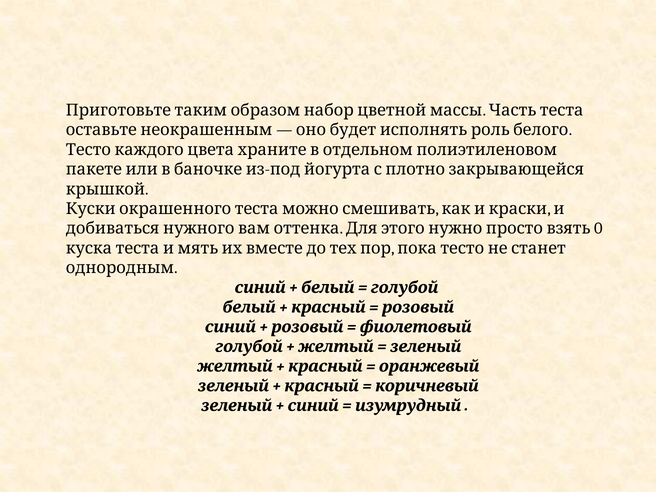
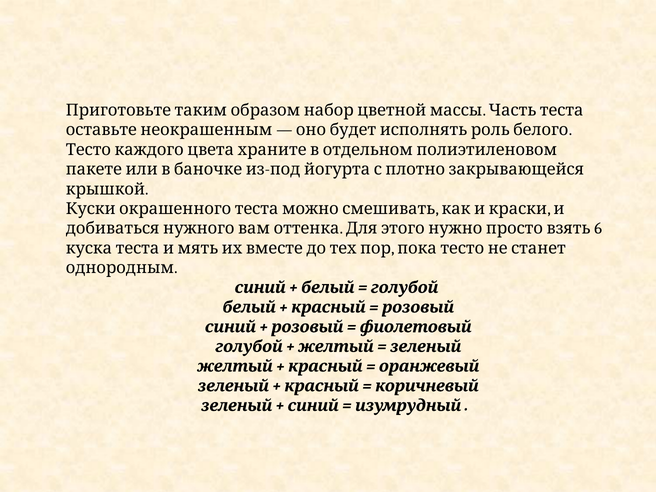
0: 0 -> 6
